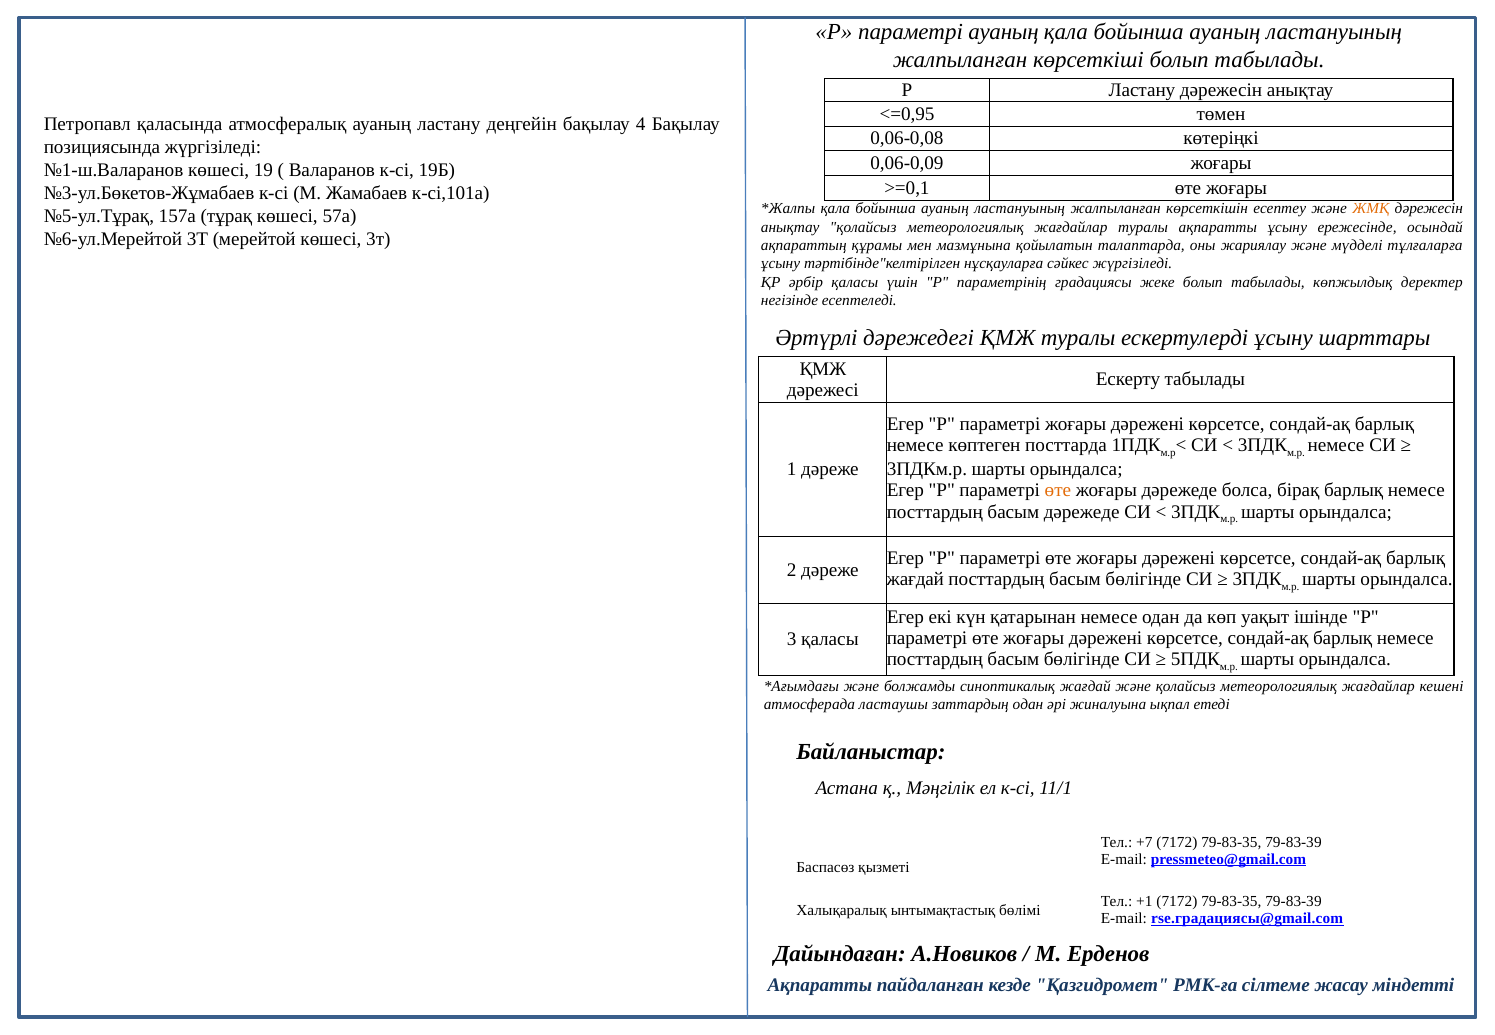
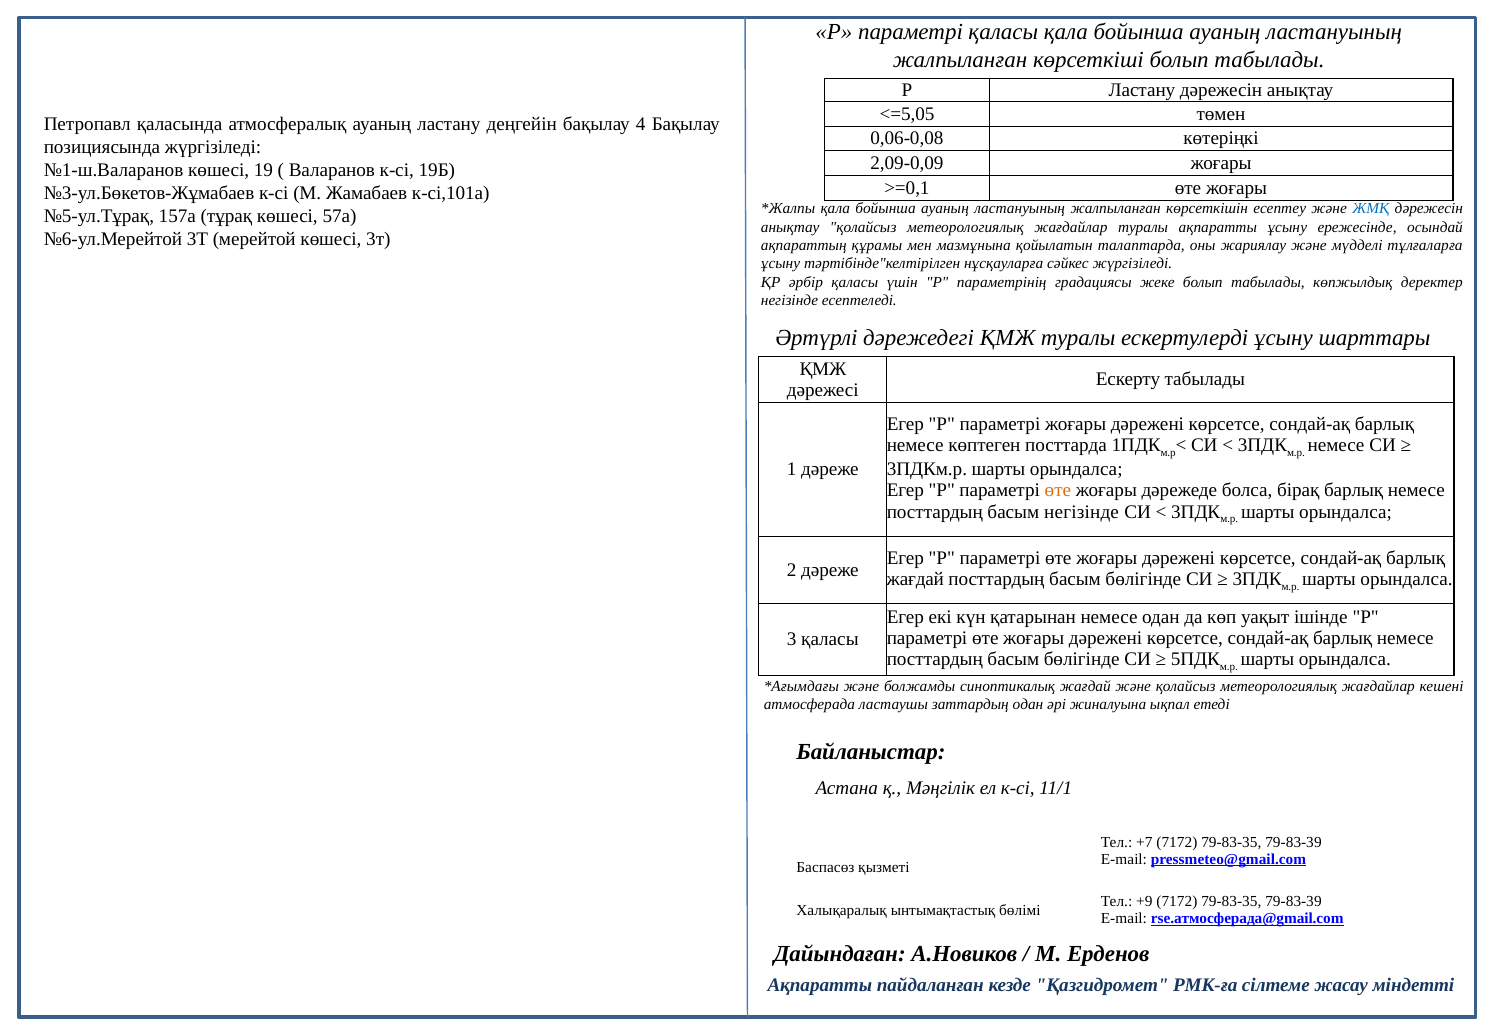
параметрі ауаның: ауаның -> қаласы
<=0,95: <=0,95 -> <=5,05
0,06-0,09: 0,06-0,09 -> 2,09-0,09
ЖМҚ colour: orange -> blue
басым дәрежеде: дәрежеде -> негізінде
+1: +1 -> +9
rse.градациясы@gmail.com: rse.градациясы@gmail.com -> rse.атмосферада@gmail.com
